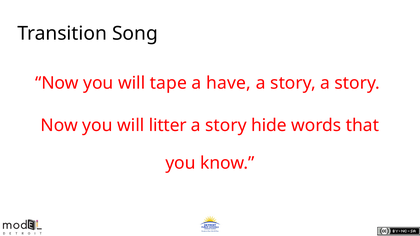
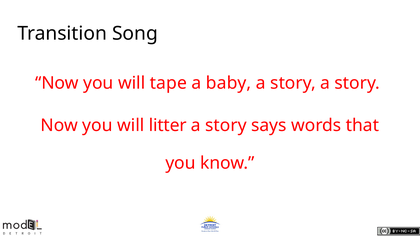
have: have -> baby
hide: hide -> says
